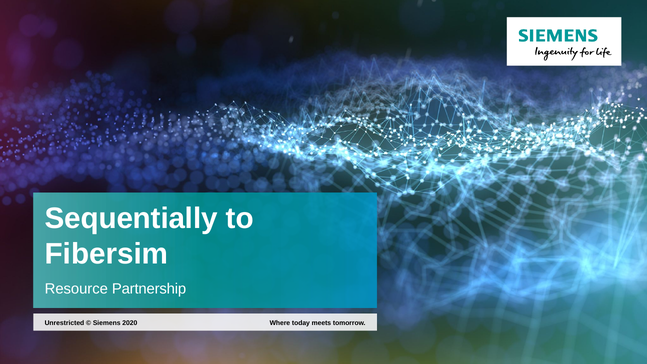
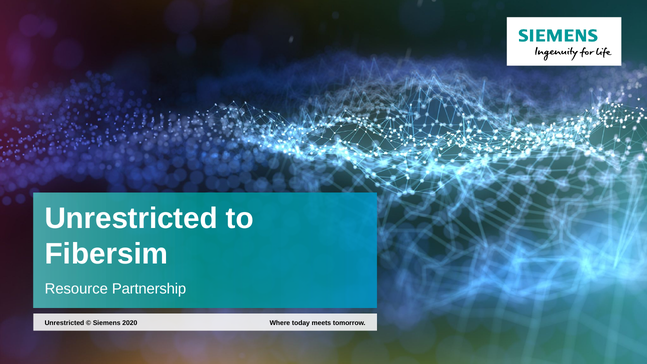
Sequentially at (131, 218): Sequentially -> Unrestricted
